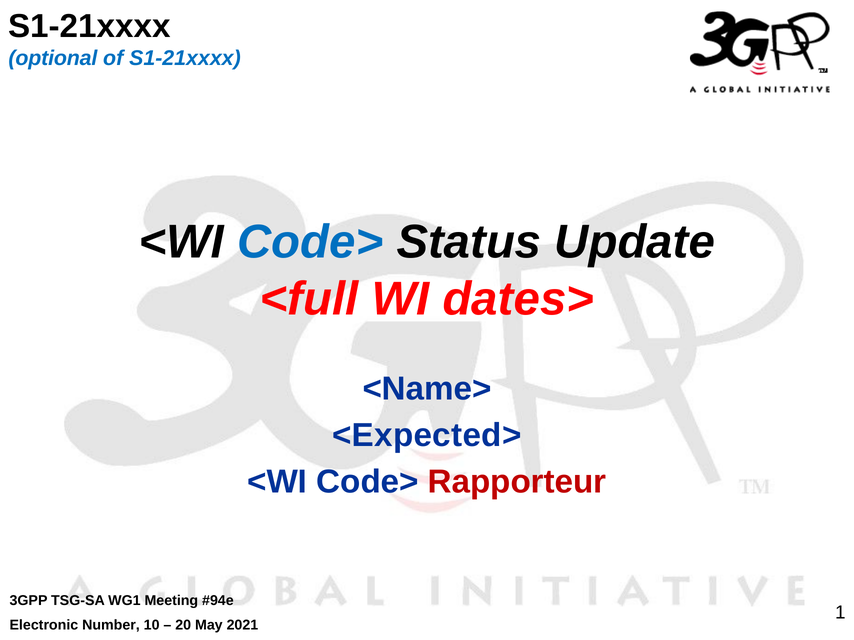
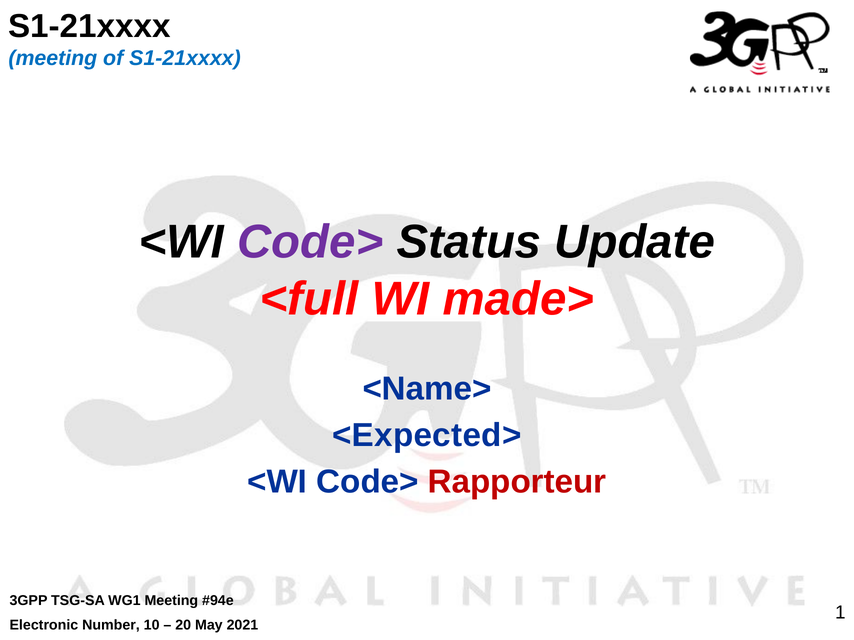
optional at (53, 58): optional -> meeting
Code> at (310, 242) colour: blue -> purple
dates>: dates> -> made>
